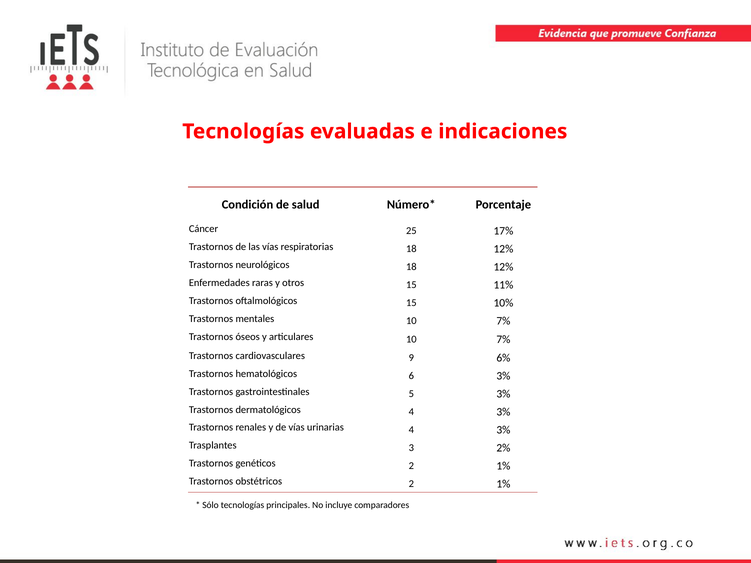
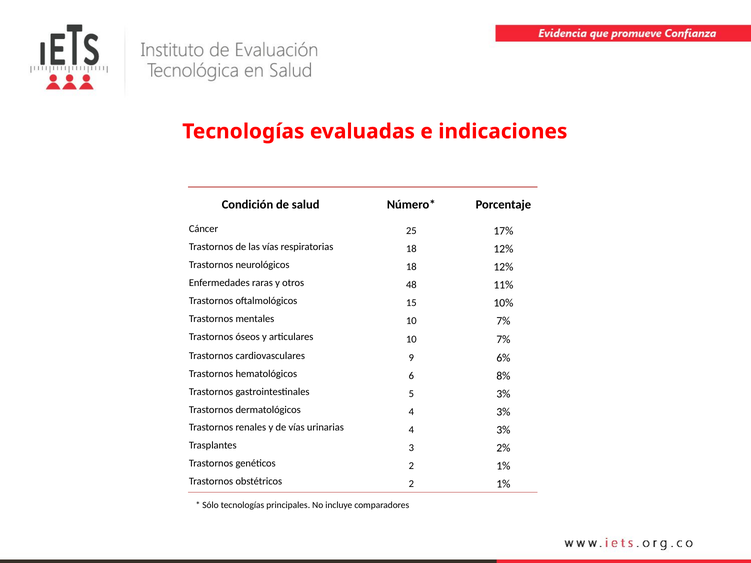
otros 15: 15 -> 48
6 3%: 3% -> 8%
